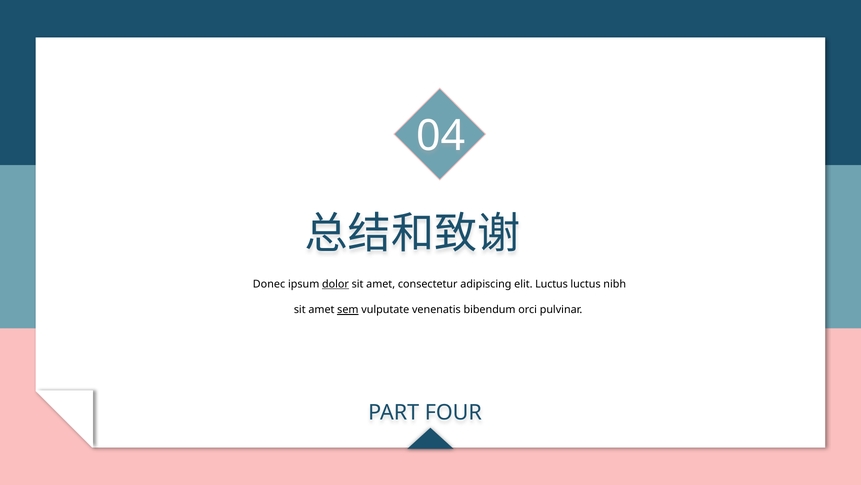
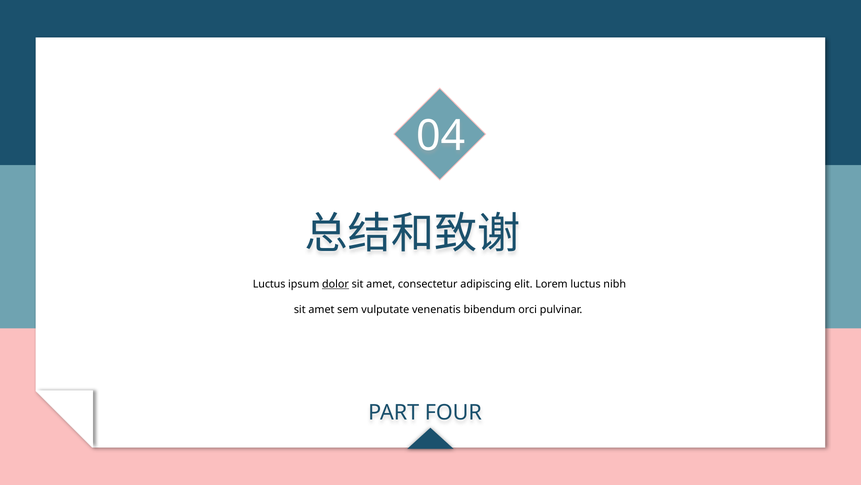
Donec at (269, 284): Donec -> Luctus
elit Luctus: Luctus -> Lorem
sem underline: present -> none
